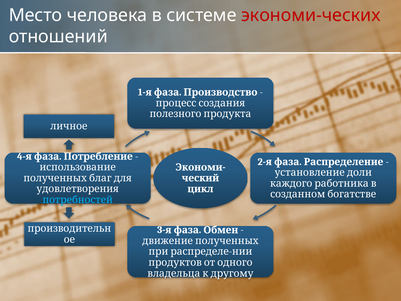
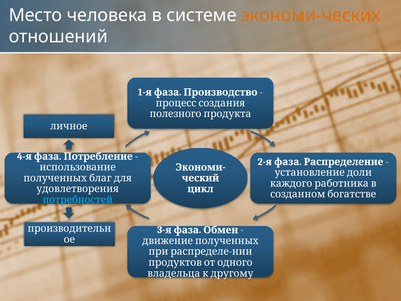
экономи-ческих colour: red -> orange
